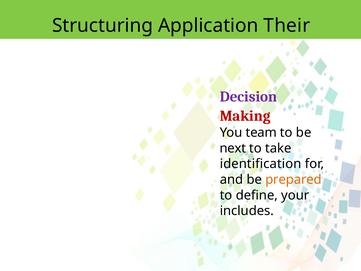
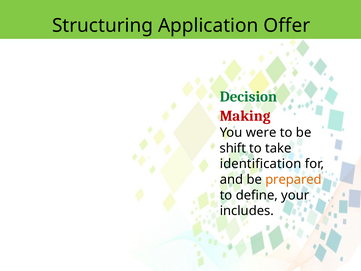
Their: Their -> Offer
Decision colour: purple -> green
team: team -> were
next: next -> shift
